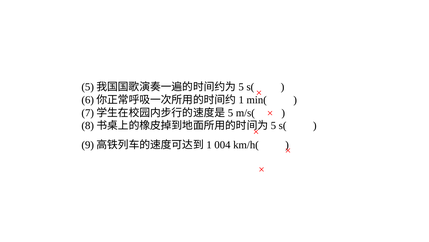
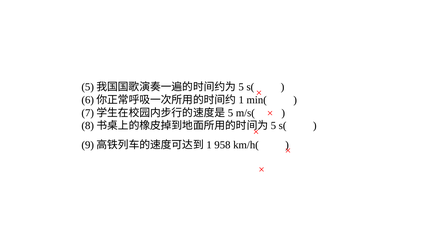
004: 004 -> 958
